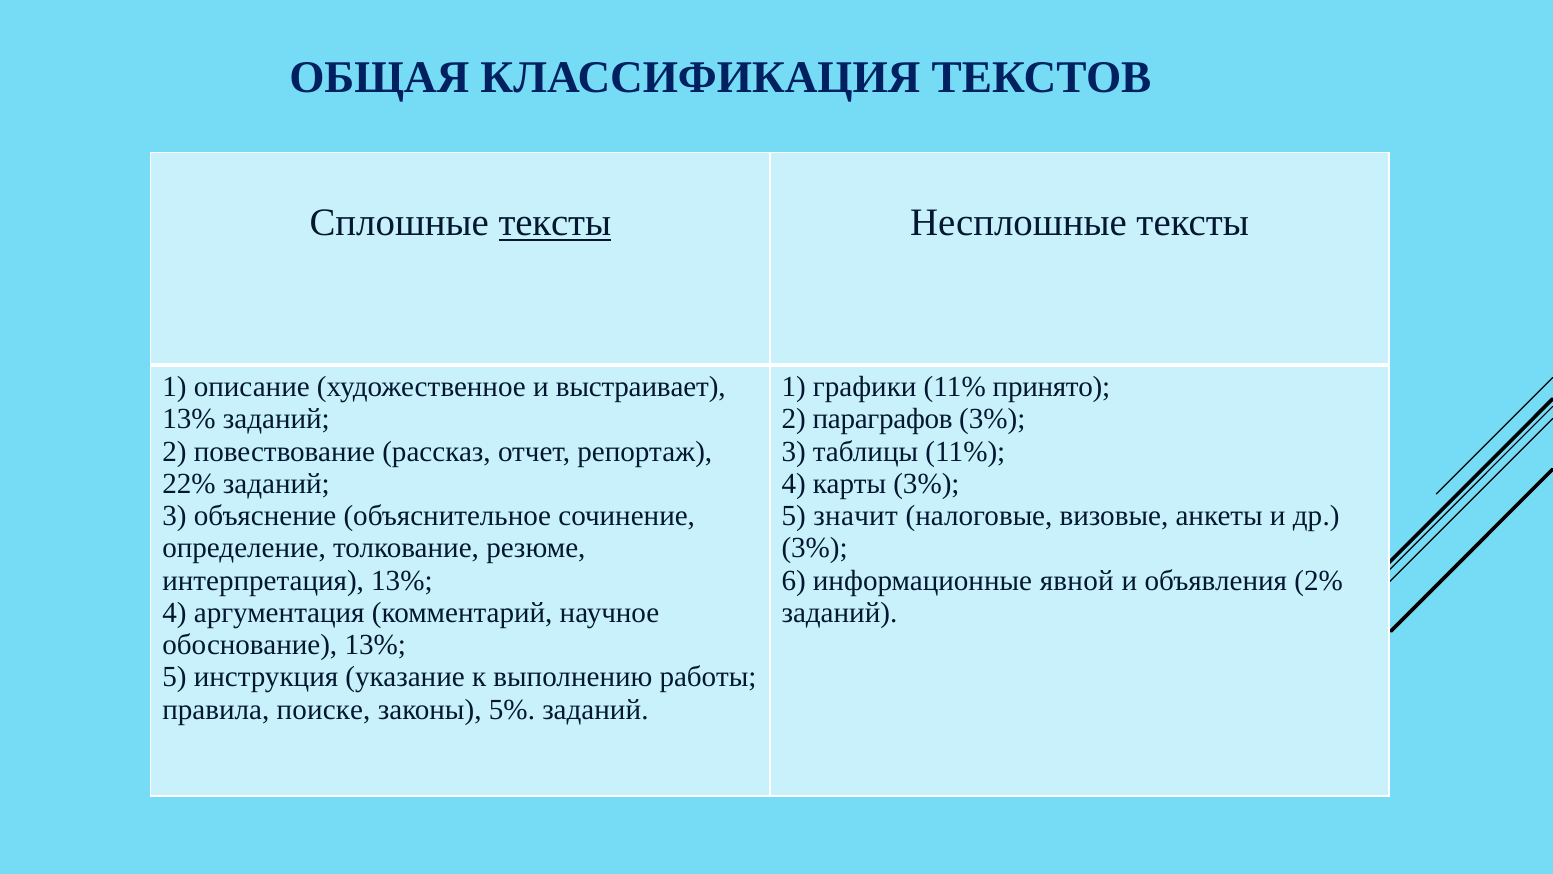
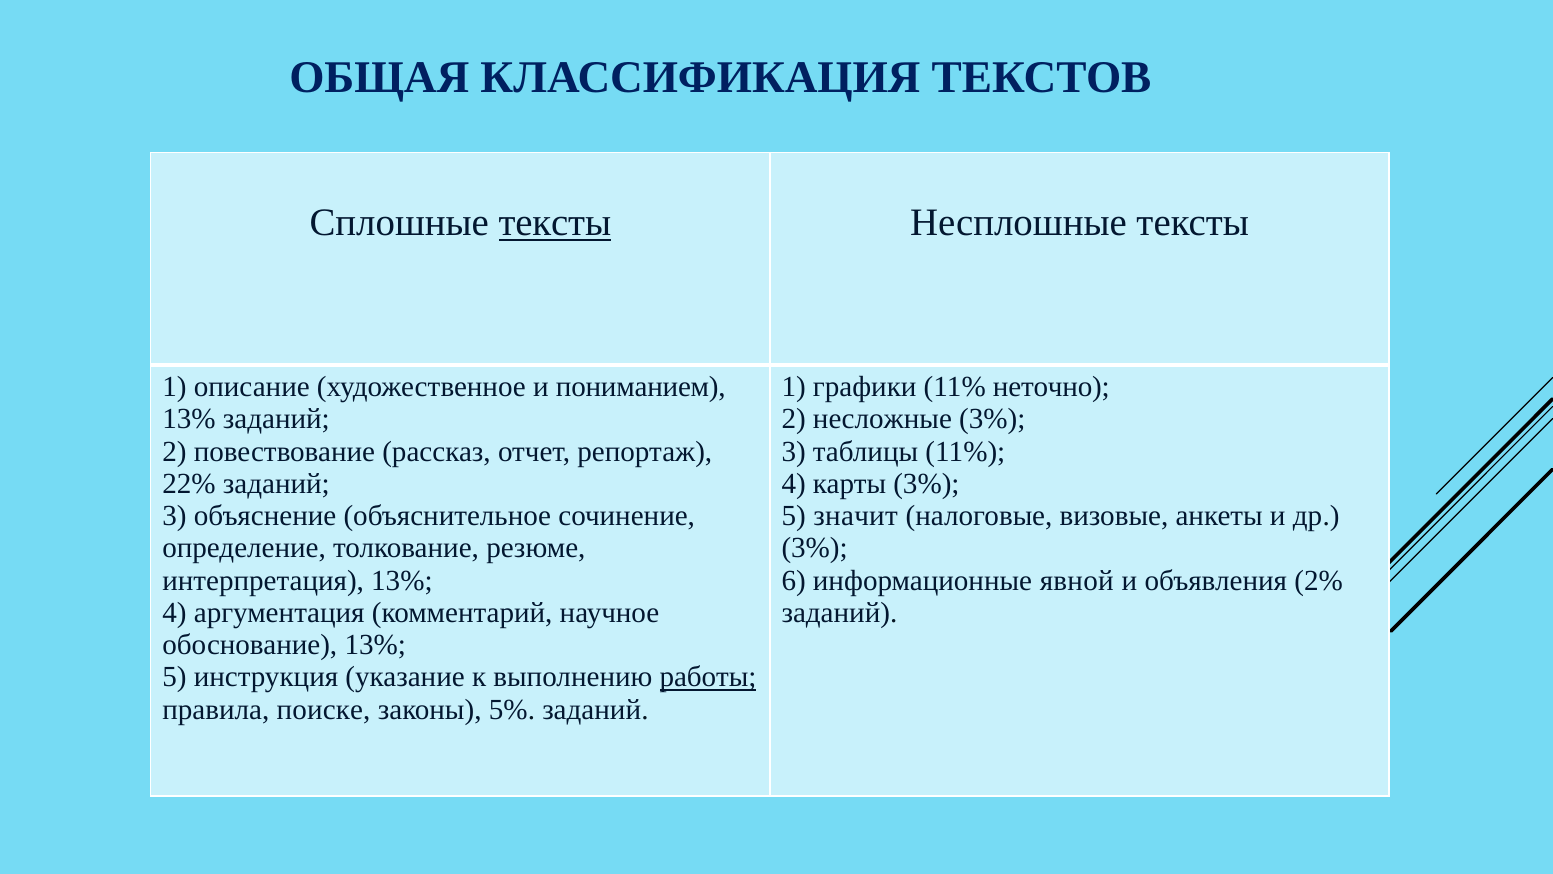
выстраивает: выстраивает -> пониманием
принято: принято -> неточно
параграфов: параграфов -> несложные
работы underline: none -> present
